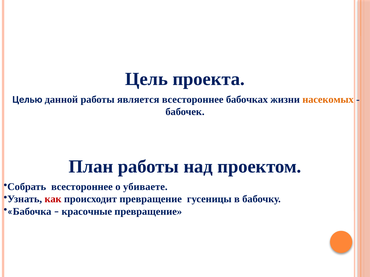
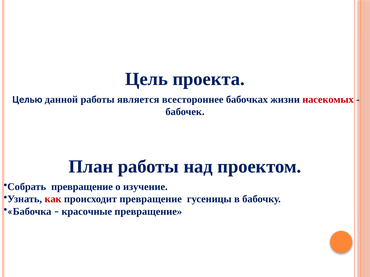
насекомых colour: orange -> red
Собрать всестороннее: всестороннее -> превращение
убиваете: убиваете -> изучение
